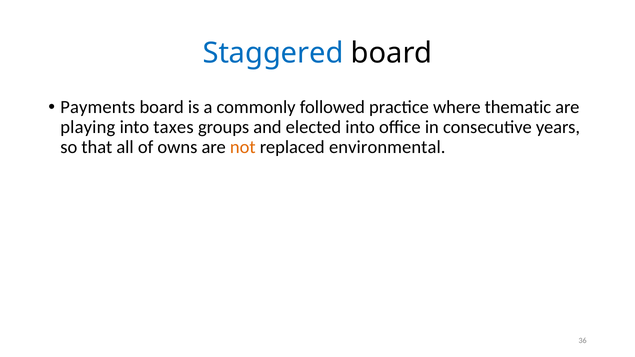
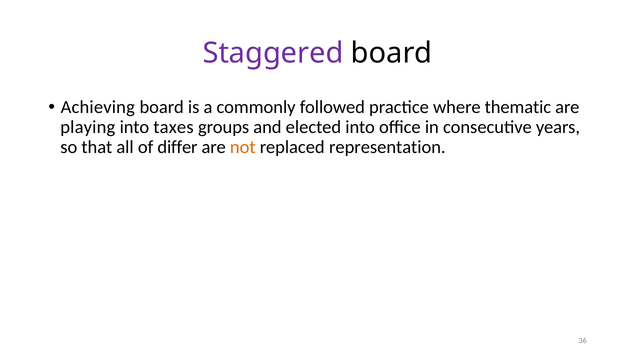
Staggered colour: blue -> purple
Payments: Payments -> Achieving
owns: owns -> differ
environmental: environmental -> representation
